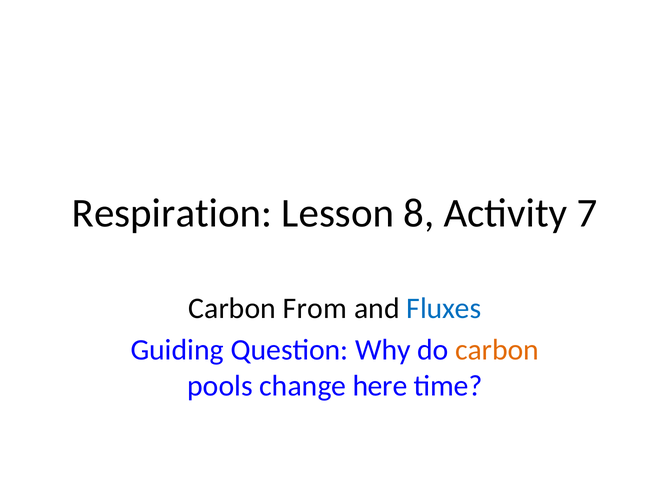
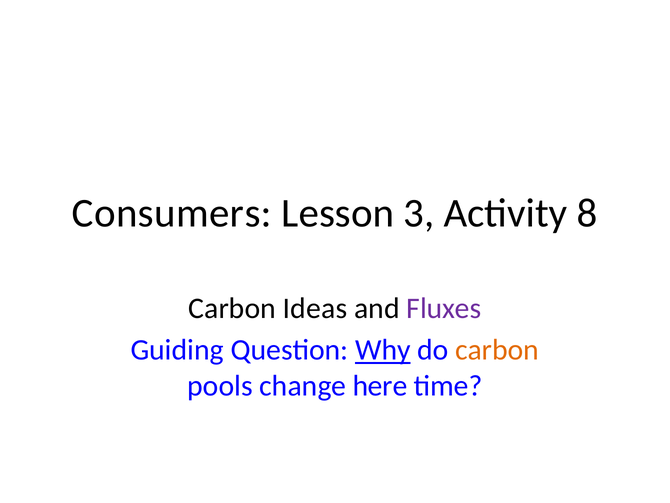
Respiration: Respiration -> Consumers
8: 8 -> 3
7: 7 -> 8
From: From -> Ideas
Fluxes colour: blue -> purple
Why underline: none -> present
